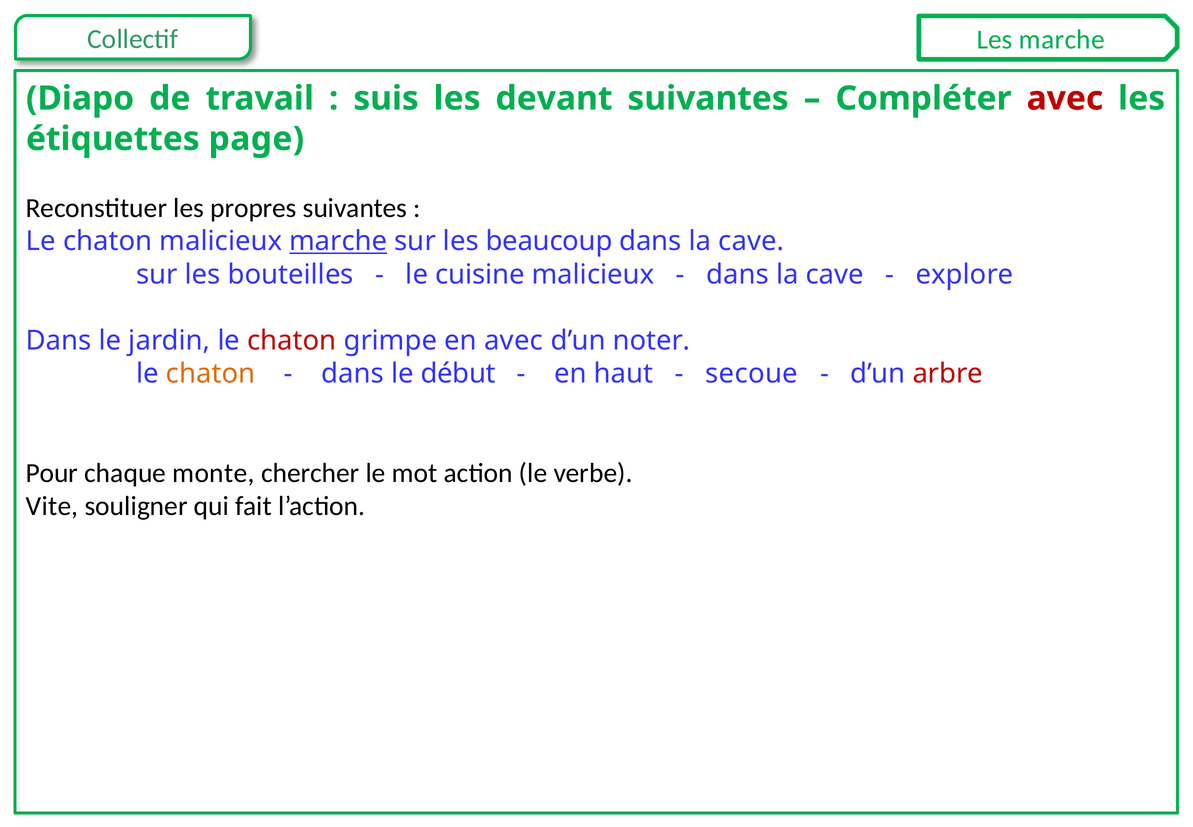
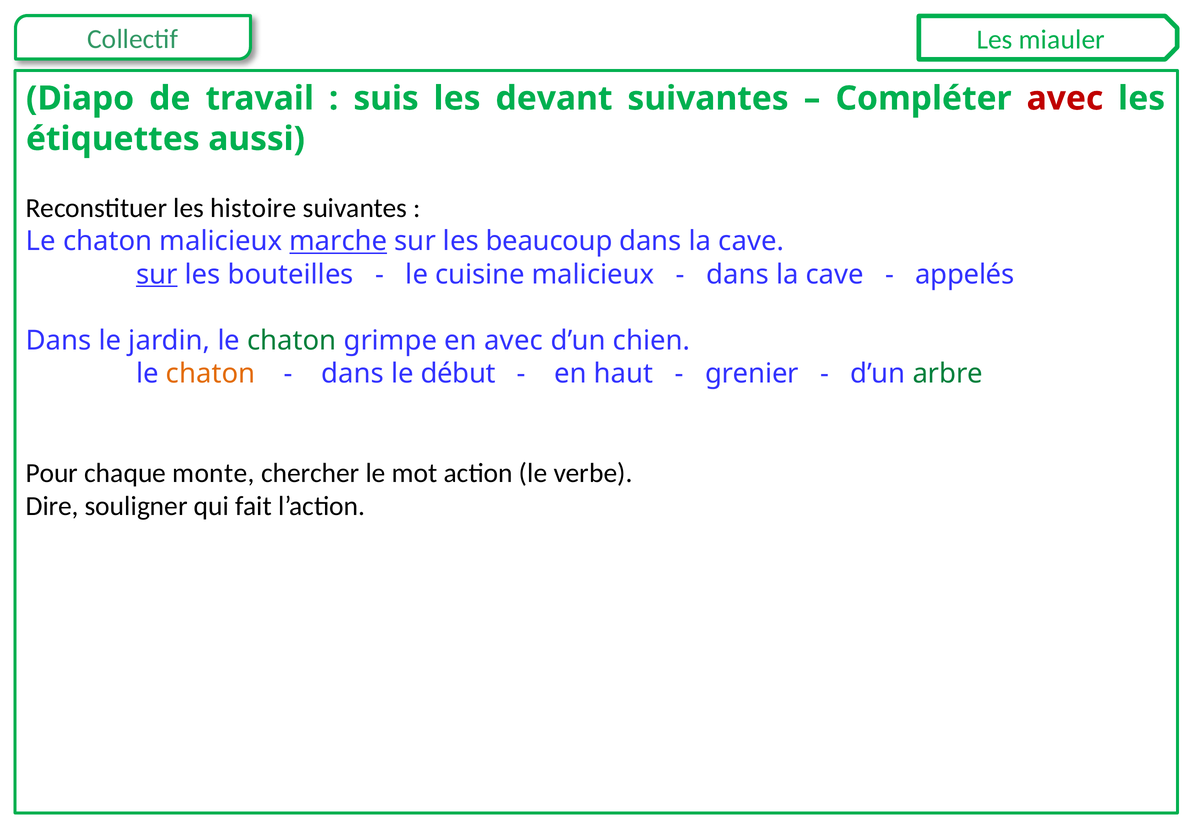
Les marche: marche -> miauler
page: page -> aussi
propres: propres -> histoire
sur at (157, 274) underline: none -> present
explore: explore -> appelés
chaton at (292, 340) colour: red -> green
noter: noter -> chien
secoue: secoue -> grenier
arbre colour: red -> green
Vite: Vite -> Dire
